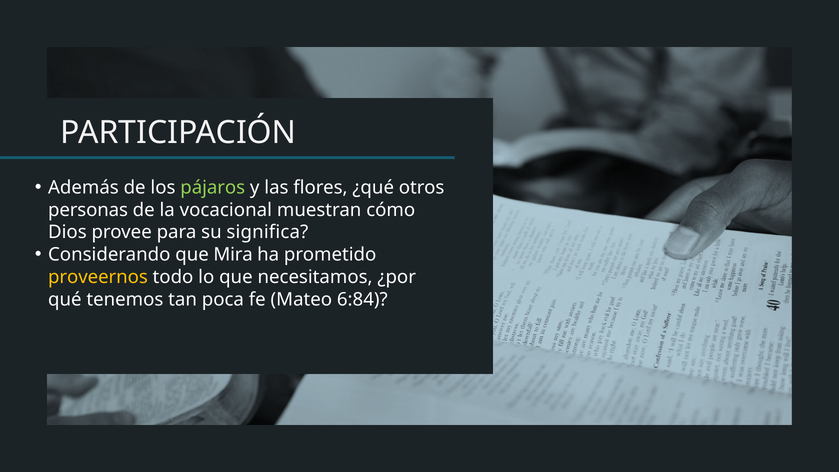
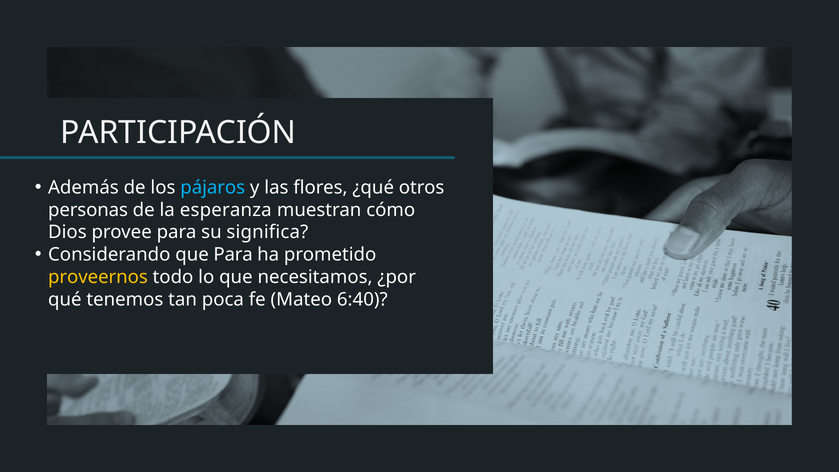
pájaros colour: light green -> light blue
vocacional: vocacional -> esperanza
que Mira: Mira -> Para
6:84: 6:84 -> 6:40
